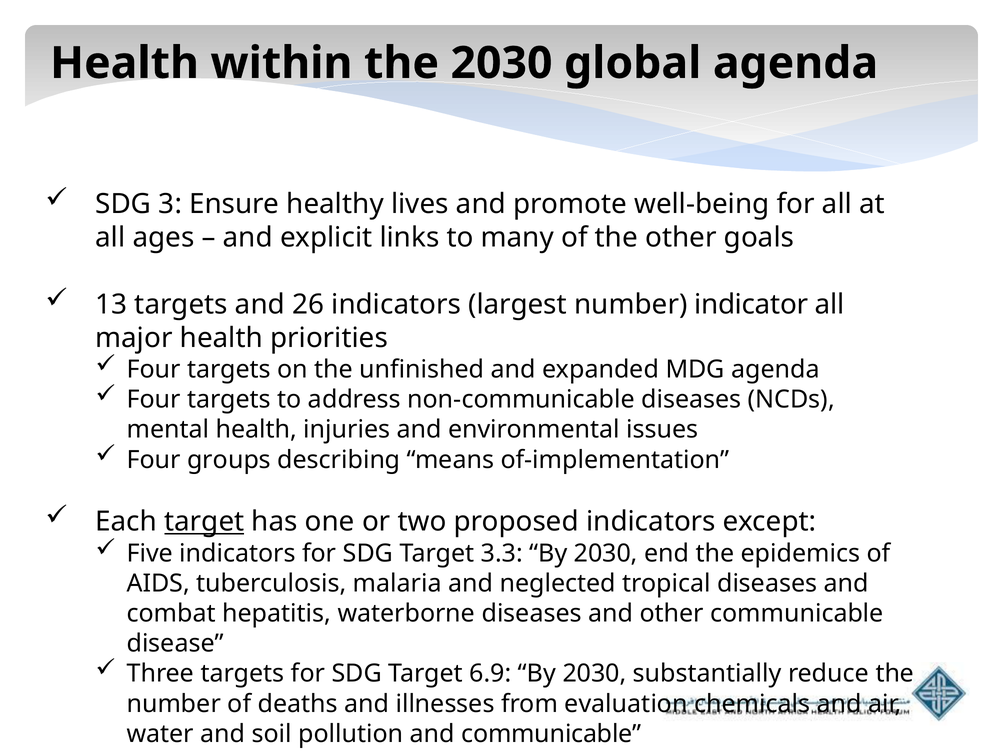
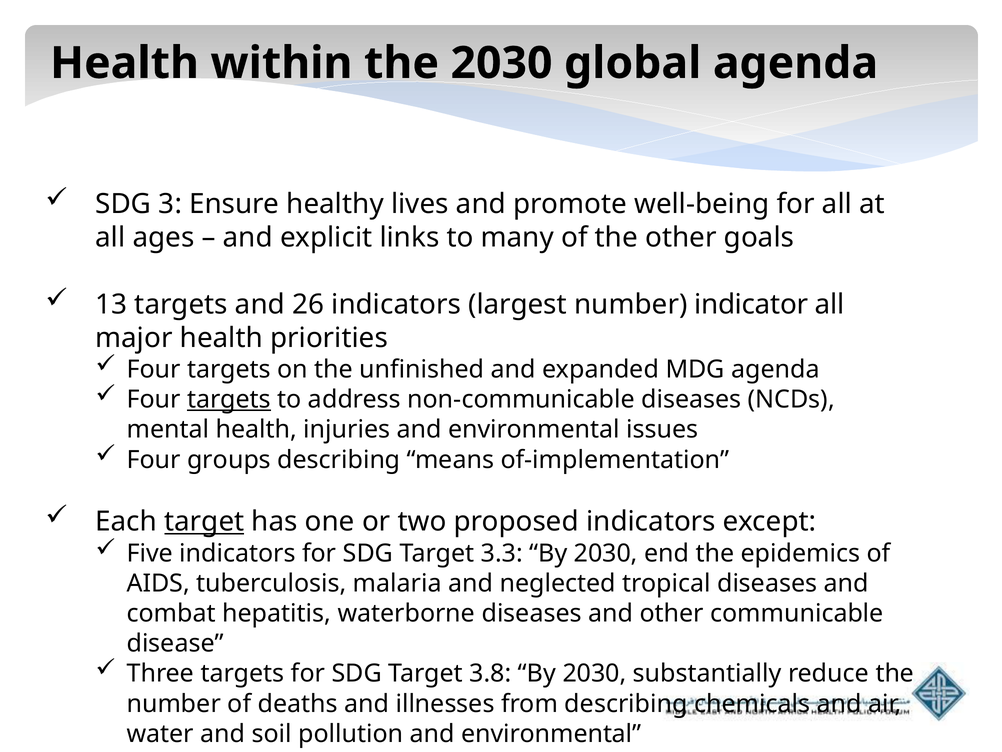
targets at (229, 399) underline: none -> present
6.9: 6.9 -> 3.8
from evaluation: evaluation -> describing
pollution and communicable: communicable -> environmental
